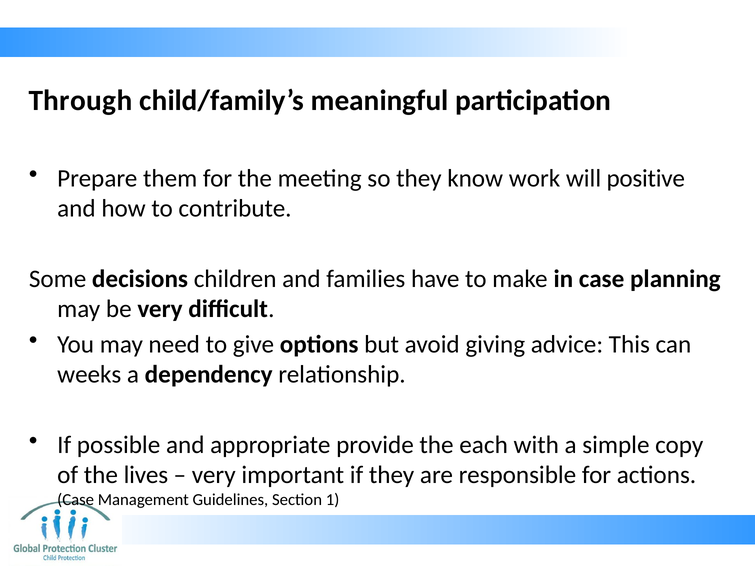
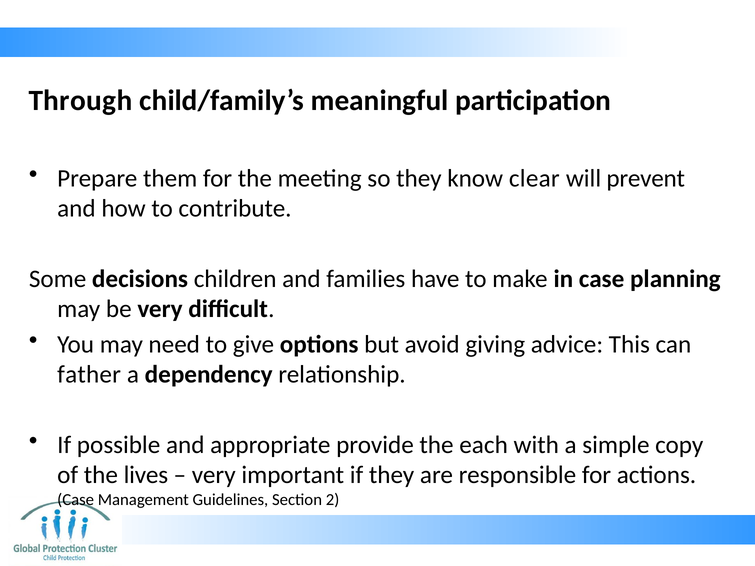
work: work -> clear
positive: positive -> prevent
weeks: weeks -> father
1: 1 -> 2
